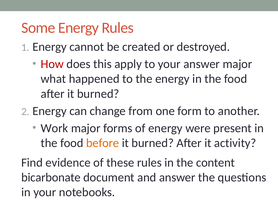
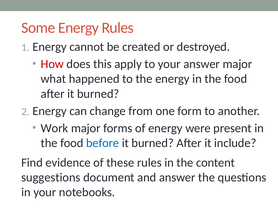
before colour: orange -> blue
activity: activity -> include
bicarbonate: bicarbonate -> suggestions
